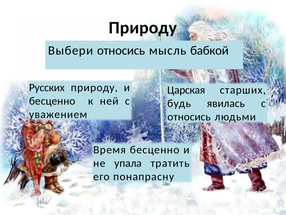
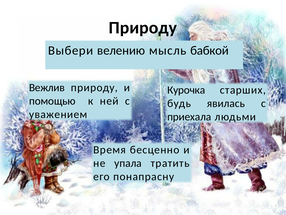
Выбери относись: относись -> велению
Русских: Русских -> Вежлив
Царская: Царская -> Курочка
бесценно at (52, 101): бесценно -> помощью
относись at (189, 117): относись -> приехала
